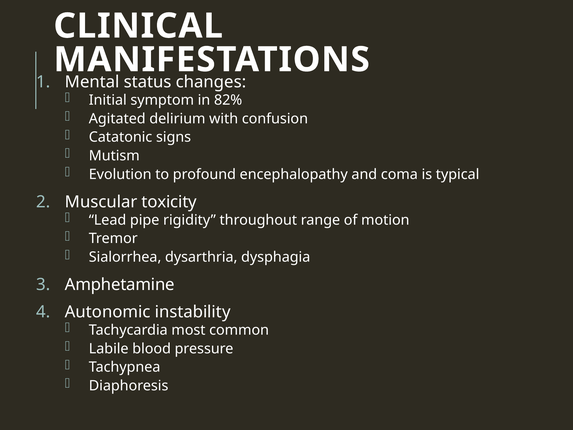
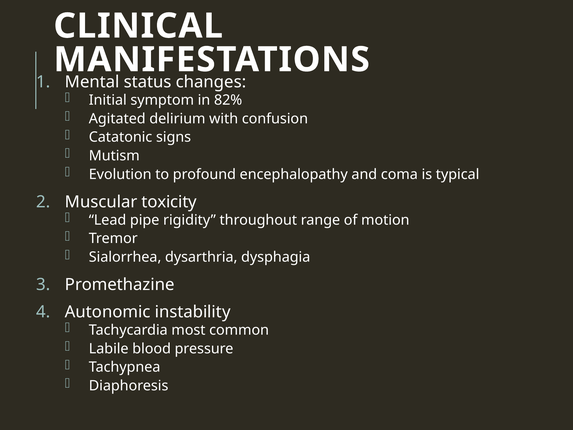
Amphetamine: Amphetamine -> Promethazine
